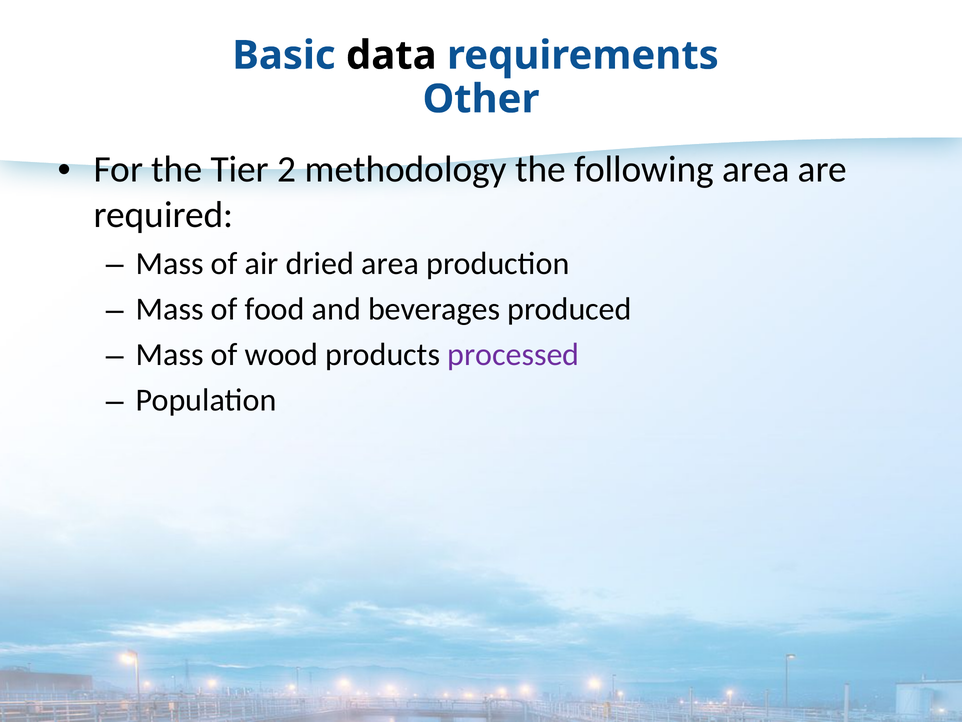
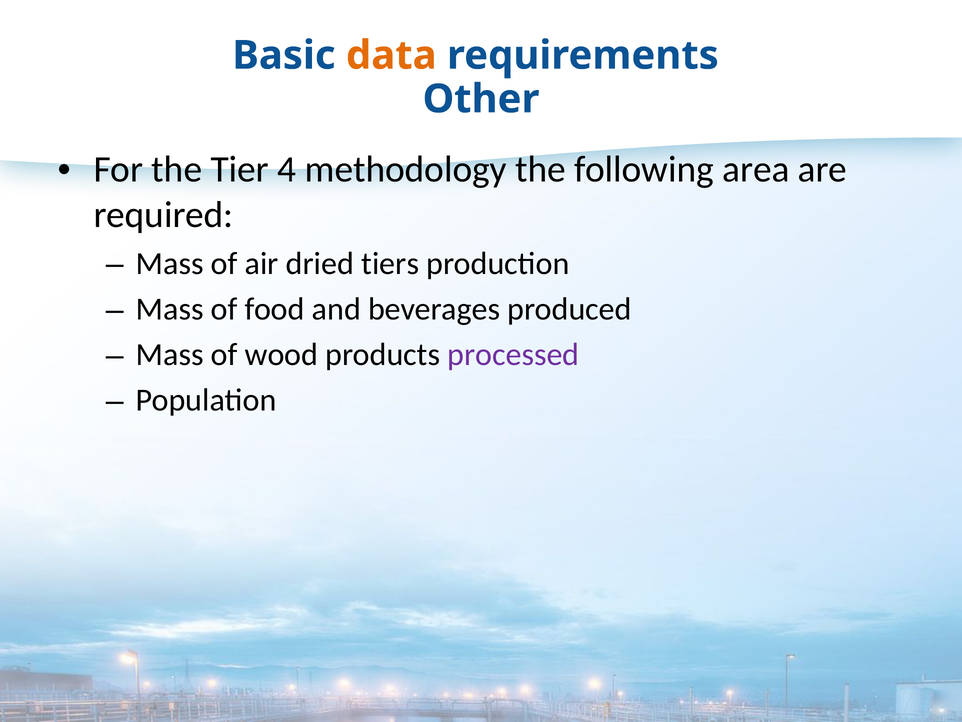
data colour: black -> orange
2: 2 -> 4
dried area: area -> tiers
